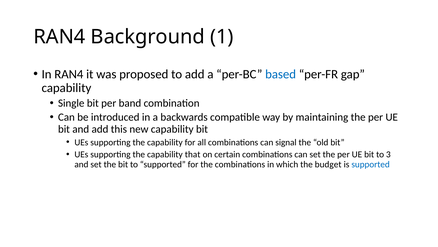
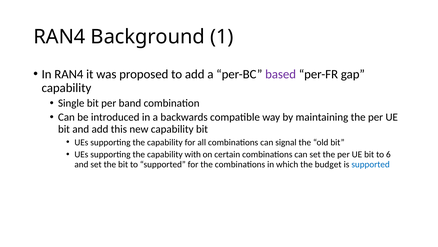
based colour: blue -> purple
that: that -> with
3: 3 -> 6
